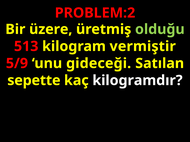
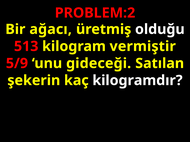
üzere: üzere -> ağacı
olduğu colour: light green -> white
sepette: sepette -> şekerin
